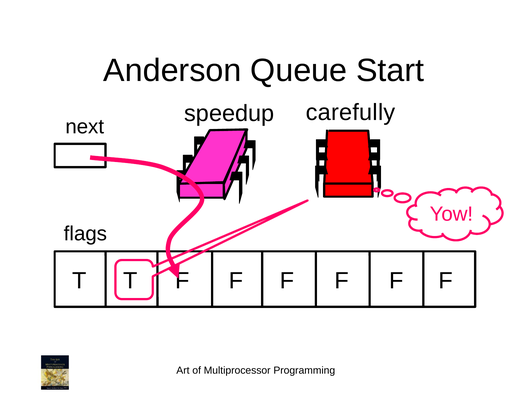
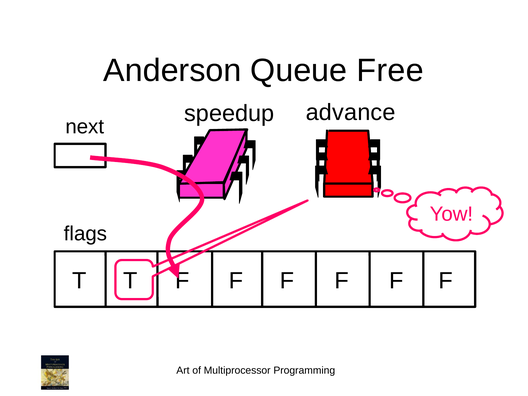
Start: Start -> Free
carefully: carefully -> advance
